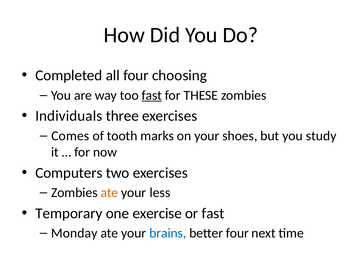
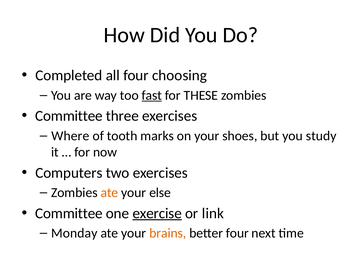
Individuals at (69, 116): Individuals -> Committee
Comes: Comes -> Where
less: less -> else
Temporary at (69, 213): Temporary -> Committee
exercise underline: none -> present
or fast: fast -> link
brains colour: blue -> orange
